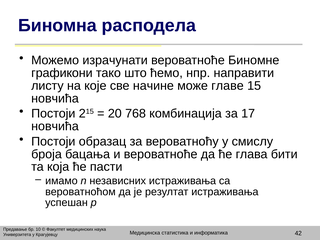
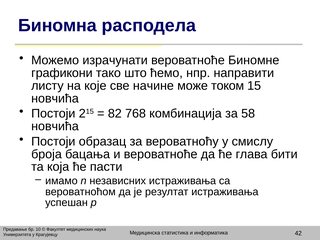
главе: главе -> током
20: 20 -> 82
17: 17 -> 58
